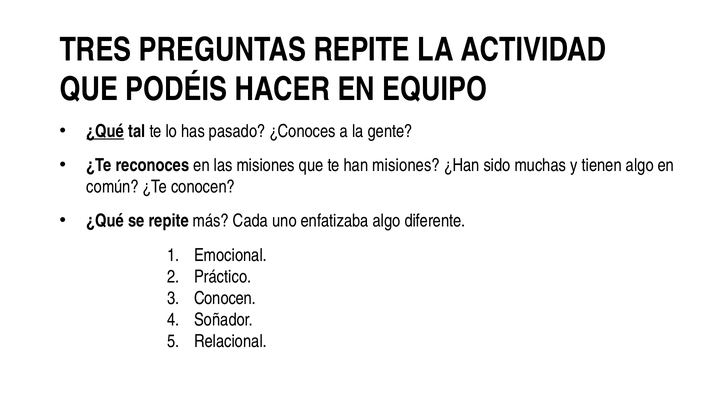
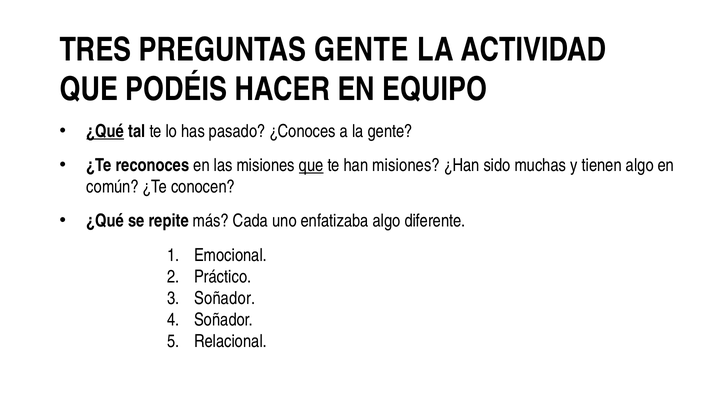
PREGUNTAS REPITE: REPITE -> GENTE
que at (311, 165) underline: none -> present
Conocen at (225, 298): Conocen -> Soñador
